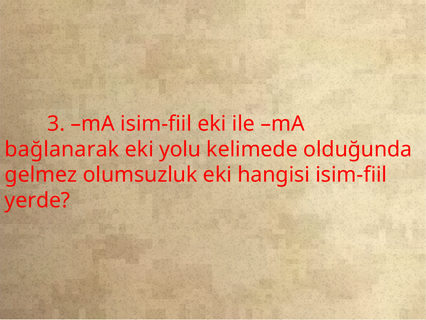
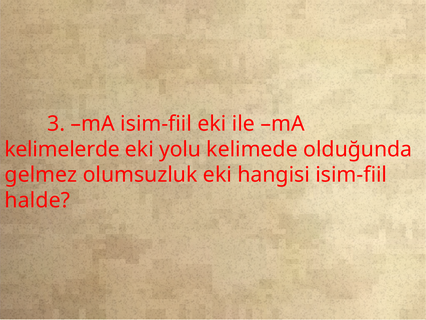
bağlanarak: bağlanarak -> kelimelerde
yerde: yerde -> halde
